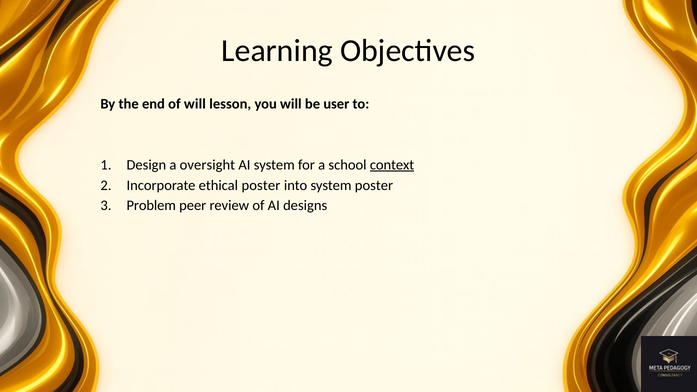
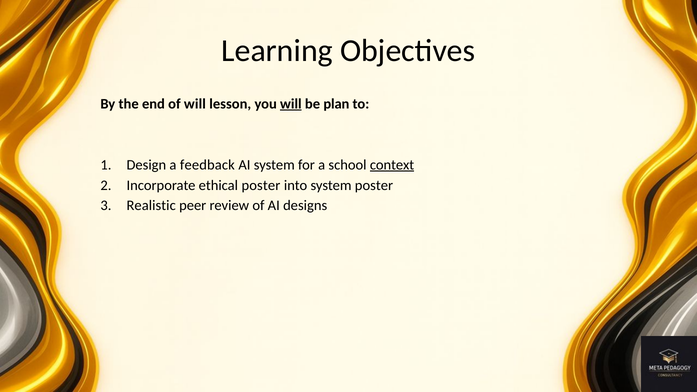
will at (291, 104) underline: none -> present
user: user -> plan
oversight: oversight -> feedback
Problem: Problem -> Realistic
